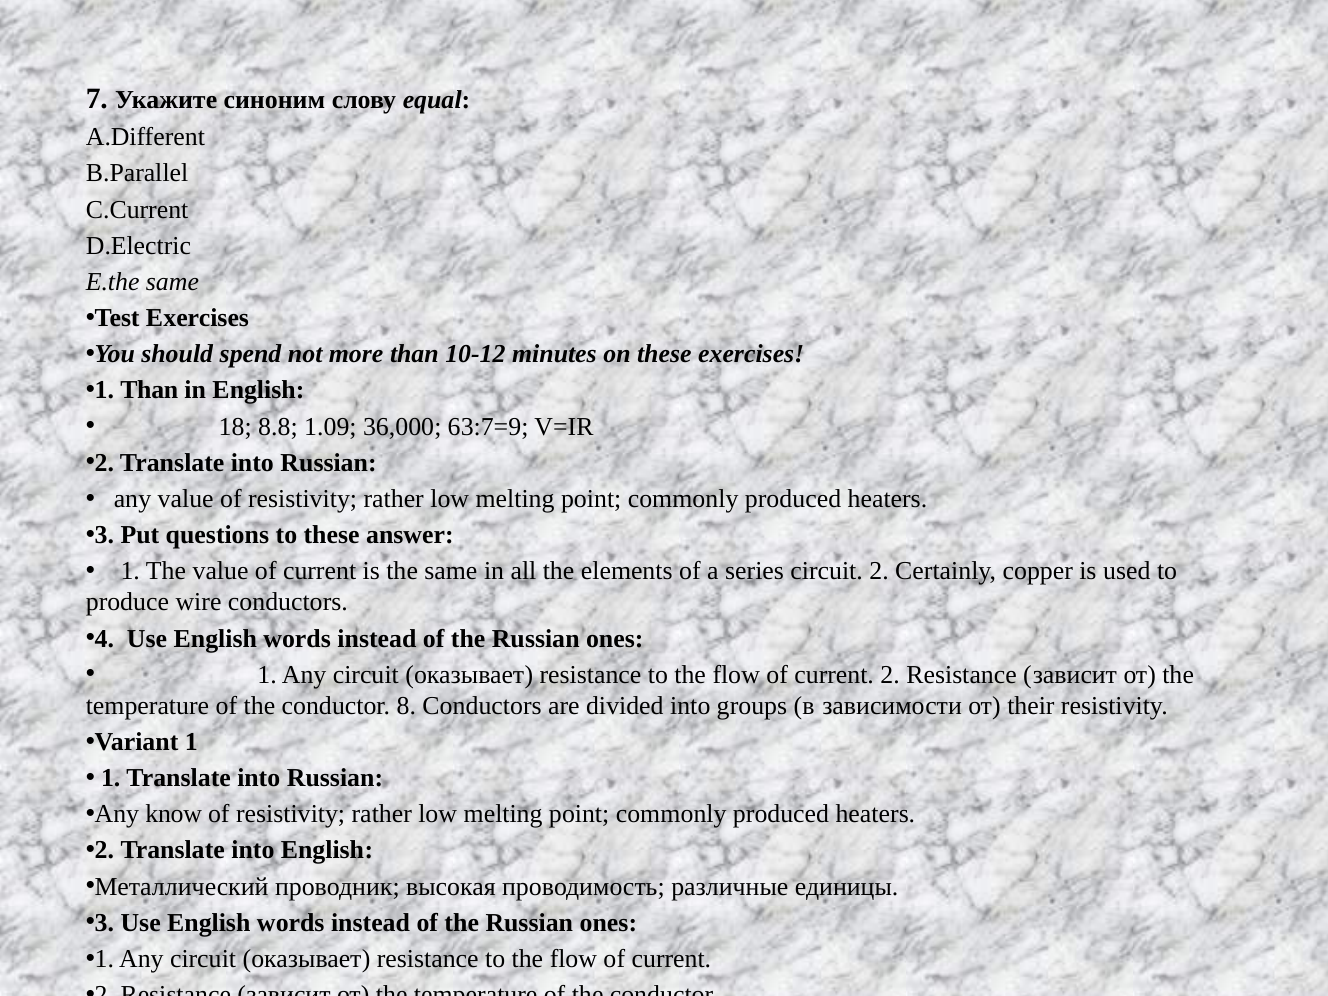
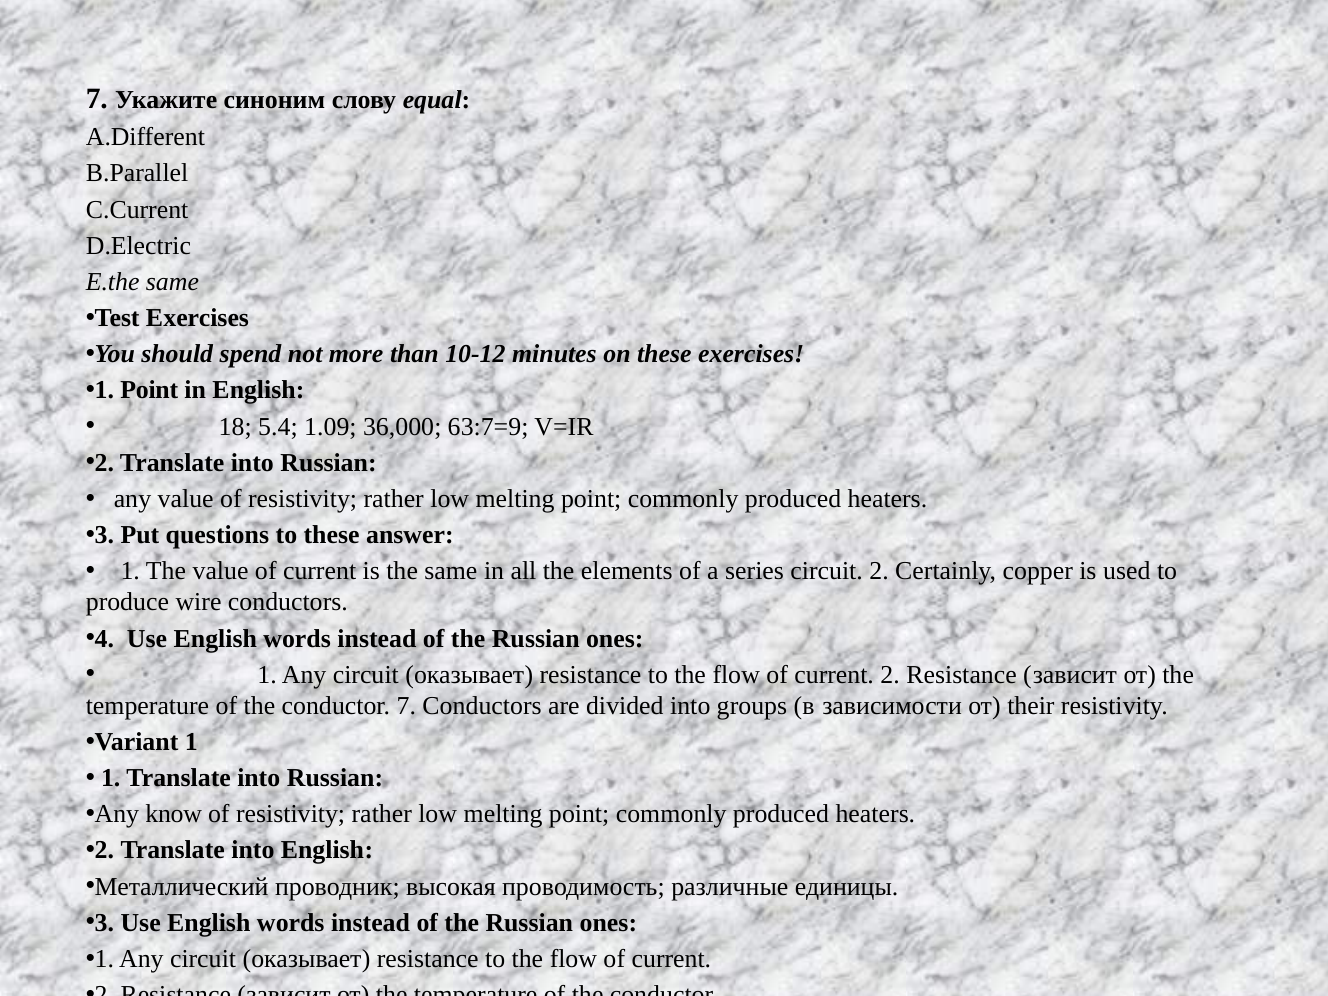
Than at (149, 390): Than -> Point
8.8: 8.8 -> 5.4
conductor 8: 8 -> 7
